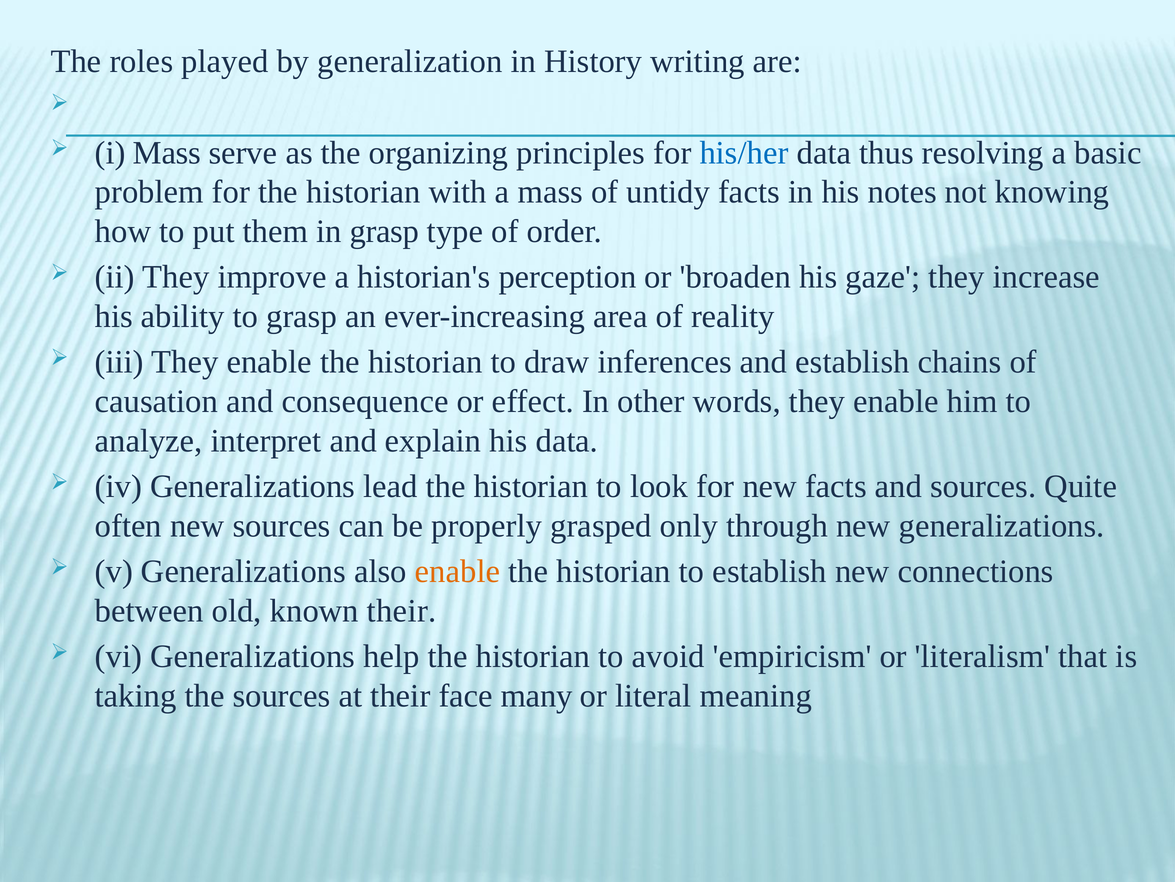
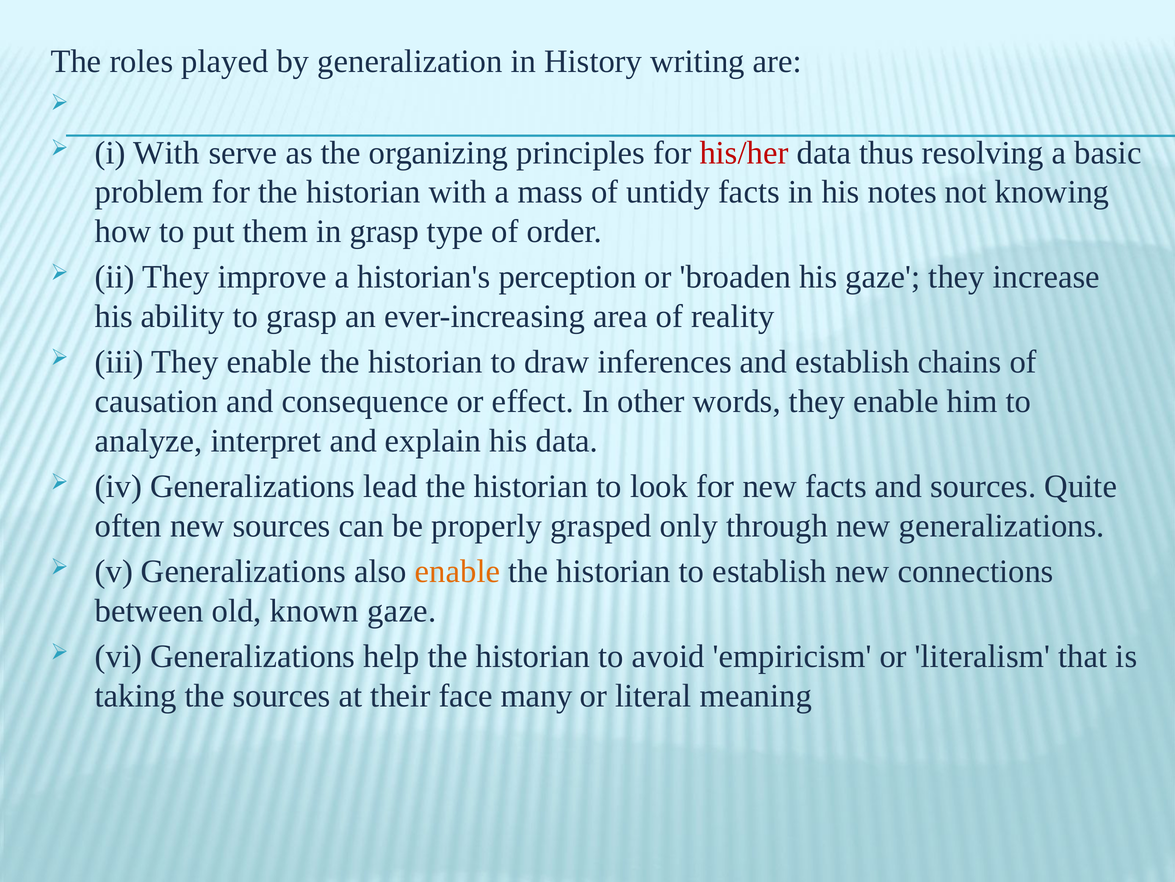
i Mass: Mass -> With
his/her colour: blue -> red
known their: their -> gaze
